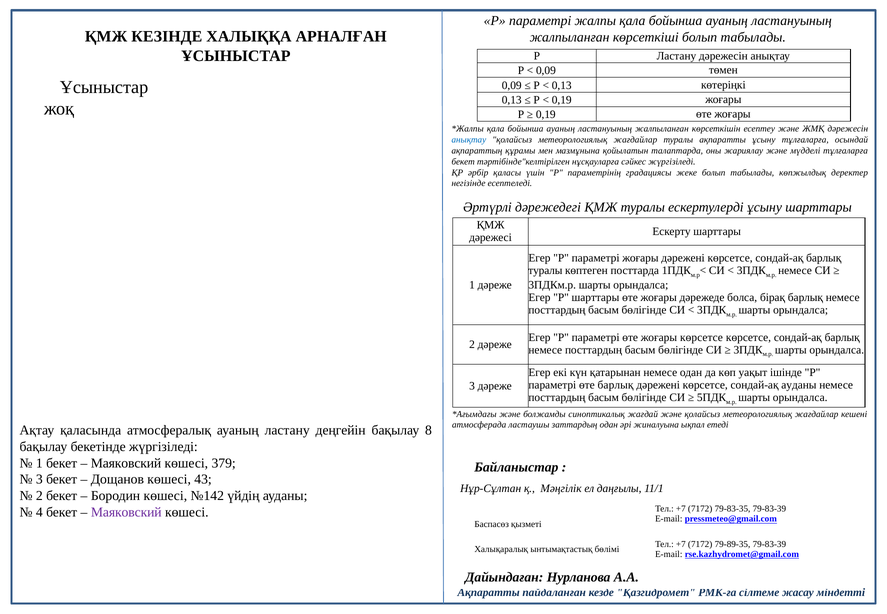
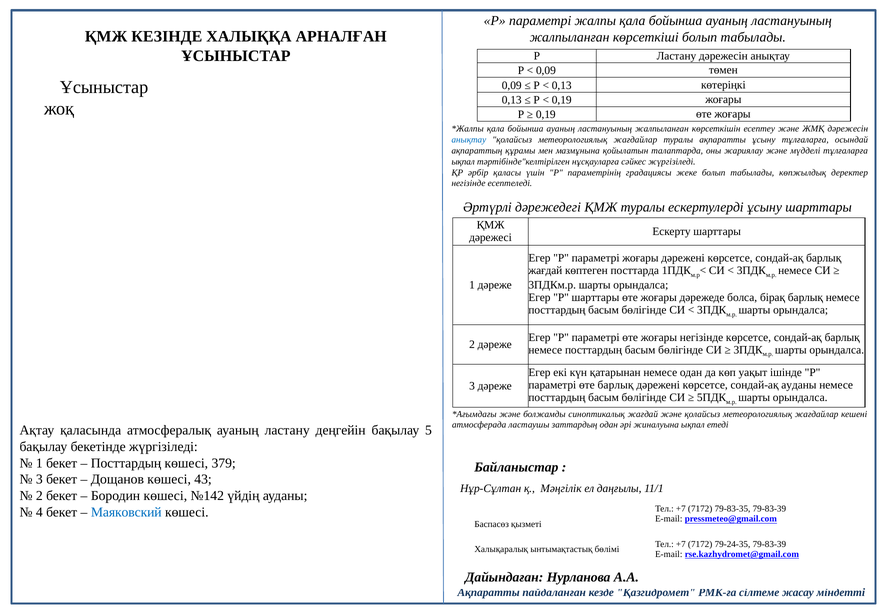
бекет at (463, 162): бекет -> ықпал
туралы at (545, 271): туралы -> жағдай
жоғары көрсетсе: көрсетсе -> негізінде
8: 8 -> 5
Маяковский at (126, 463): Маяковский -> Посттардың
Маяковский at (126, 512) colour: purple -> blue
79-89-35: 79-89-35 -> 79-24-35
